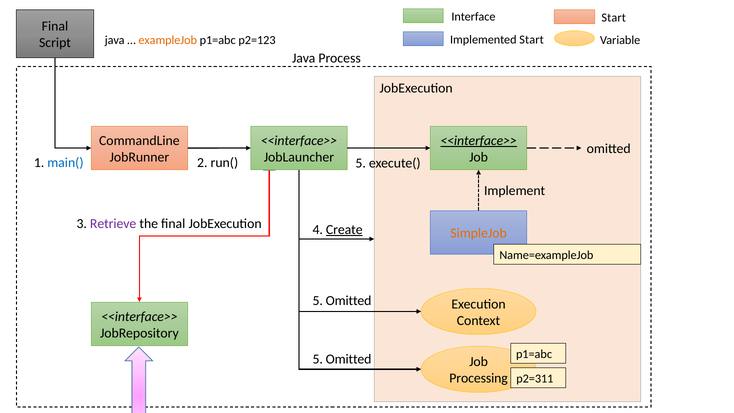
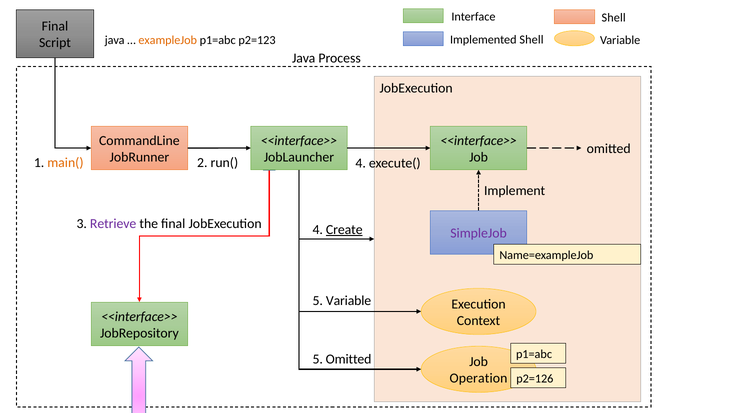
Start at (614, 18): Start -> Shell
Implemented Start: Start -> Shell
<<interface>> at (479, 141) underline: present -> none
main( colour: blue -> orange
run( 5: 5 -> 4
SimpleJob colour: orange -> purple
Omitted at (349, 300): Omitted -> Variable
Processing: Processing -> Operation
p2=311: p2=311 -> p2=126
